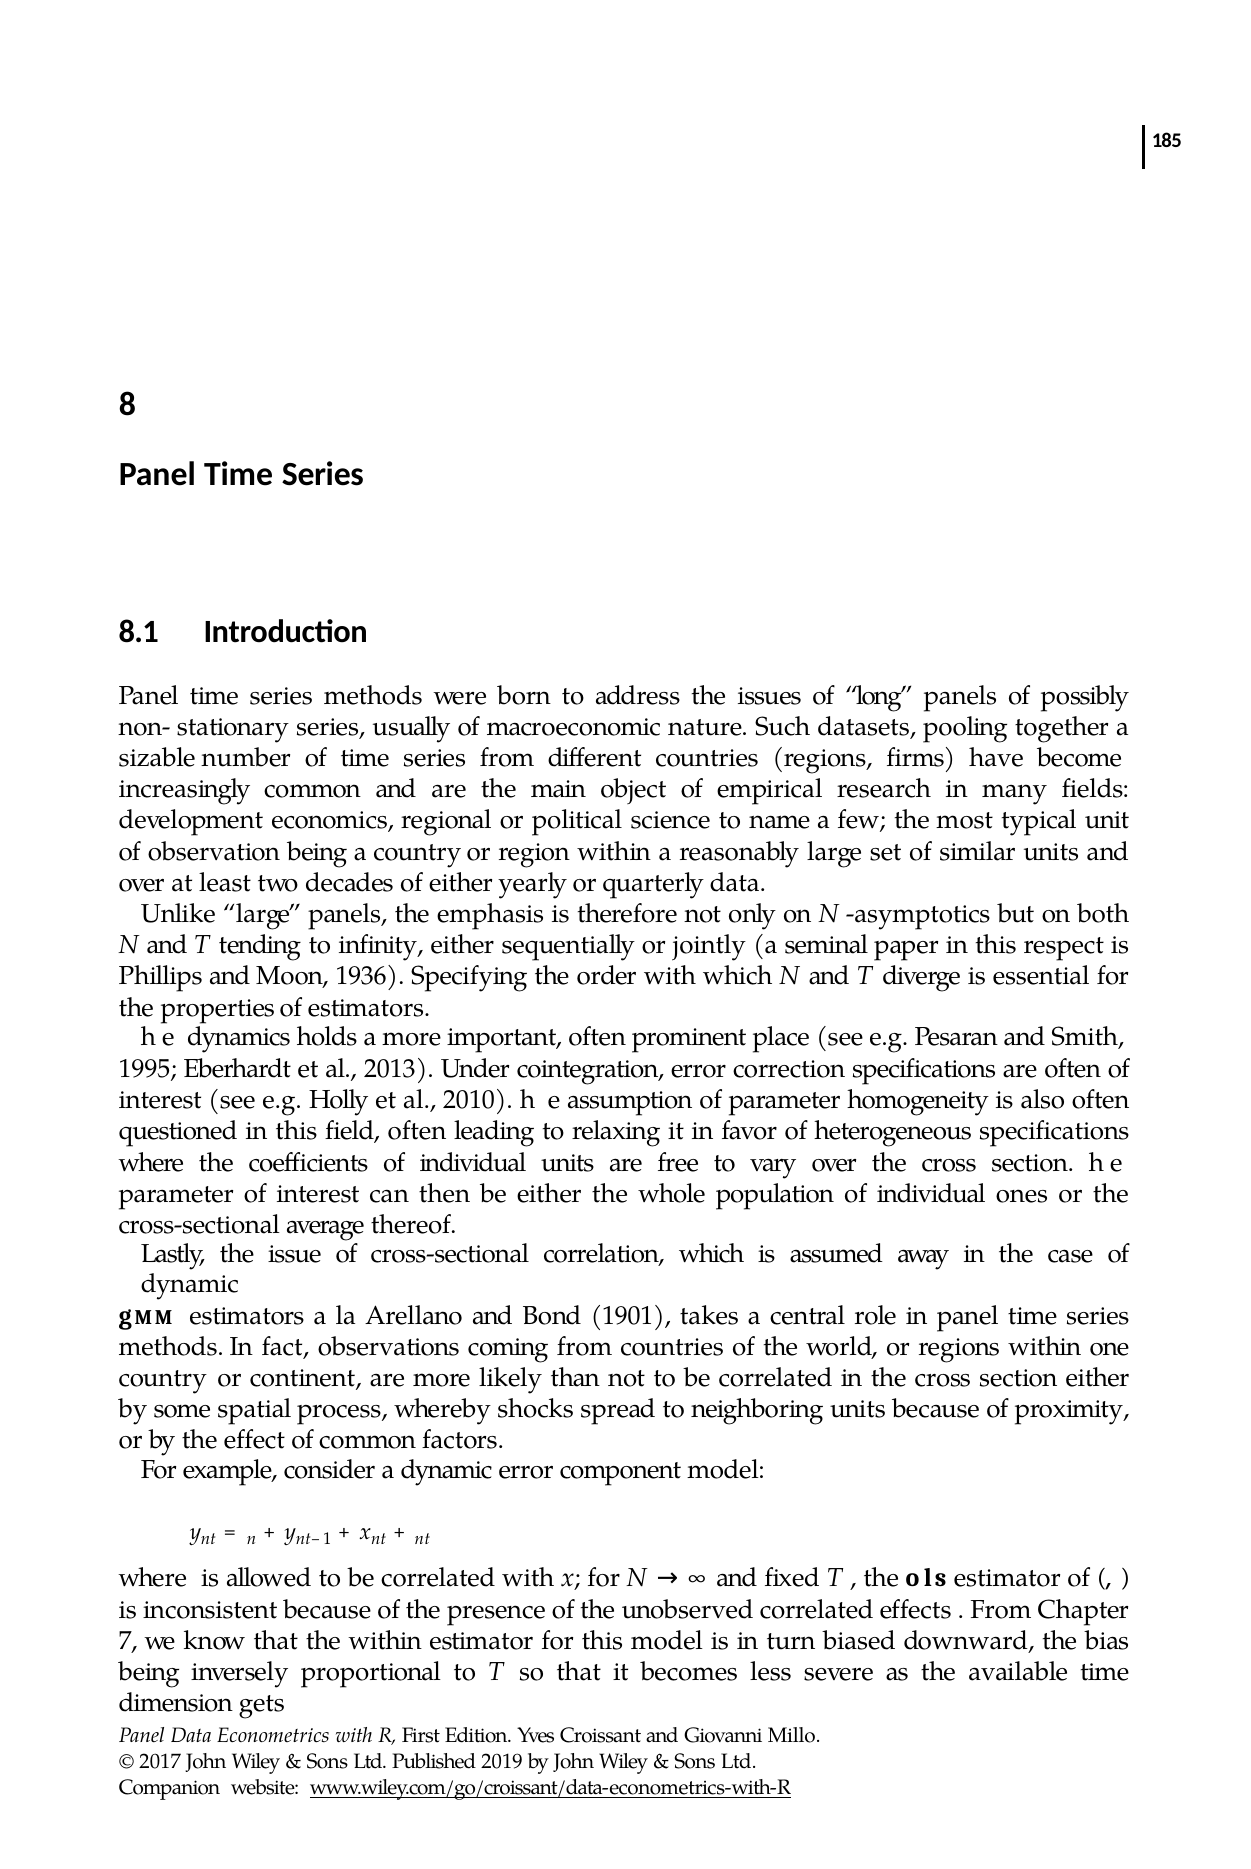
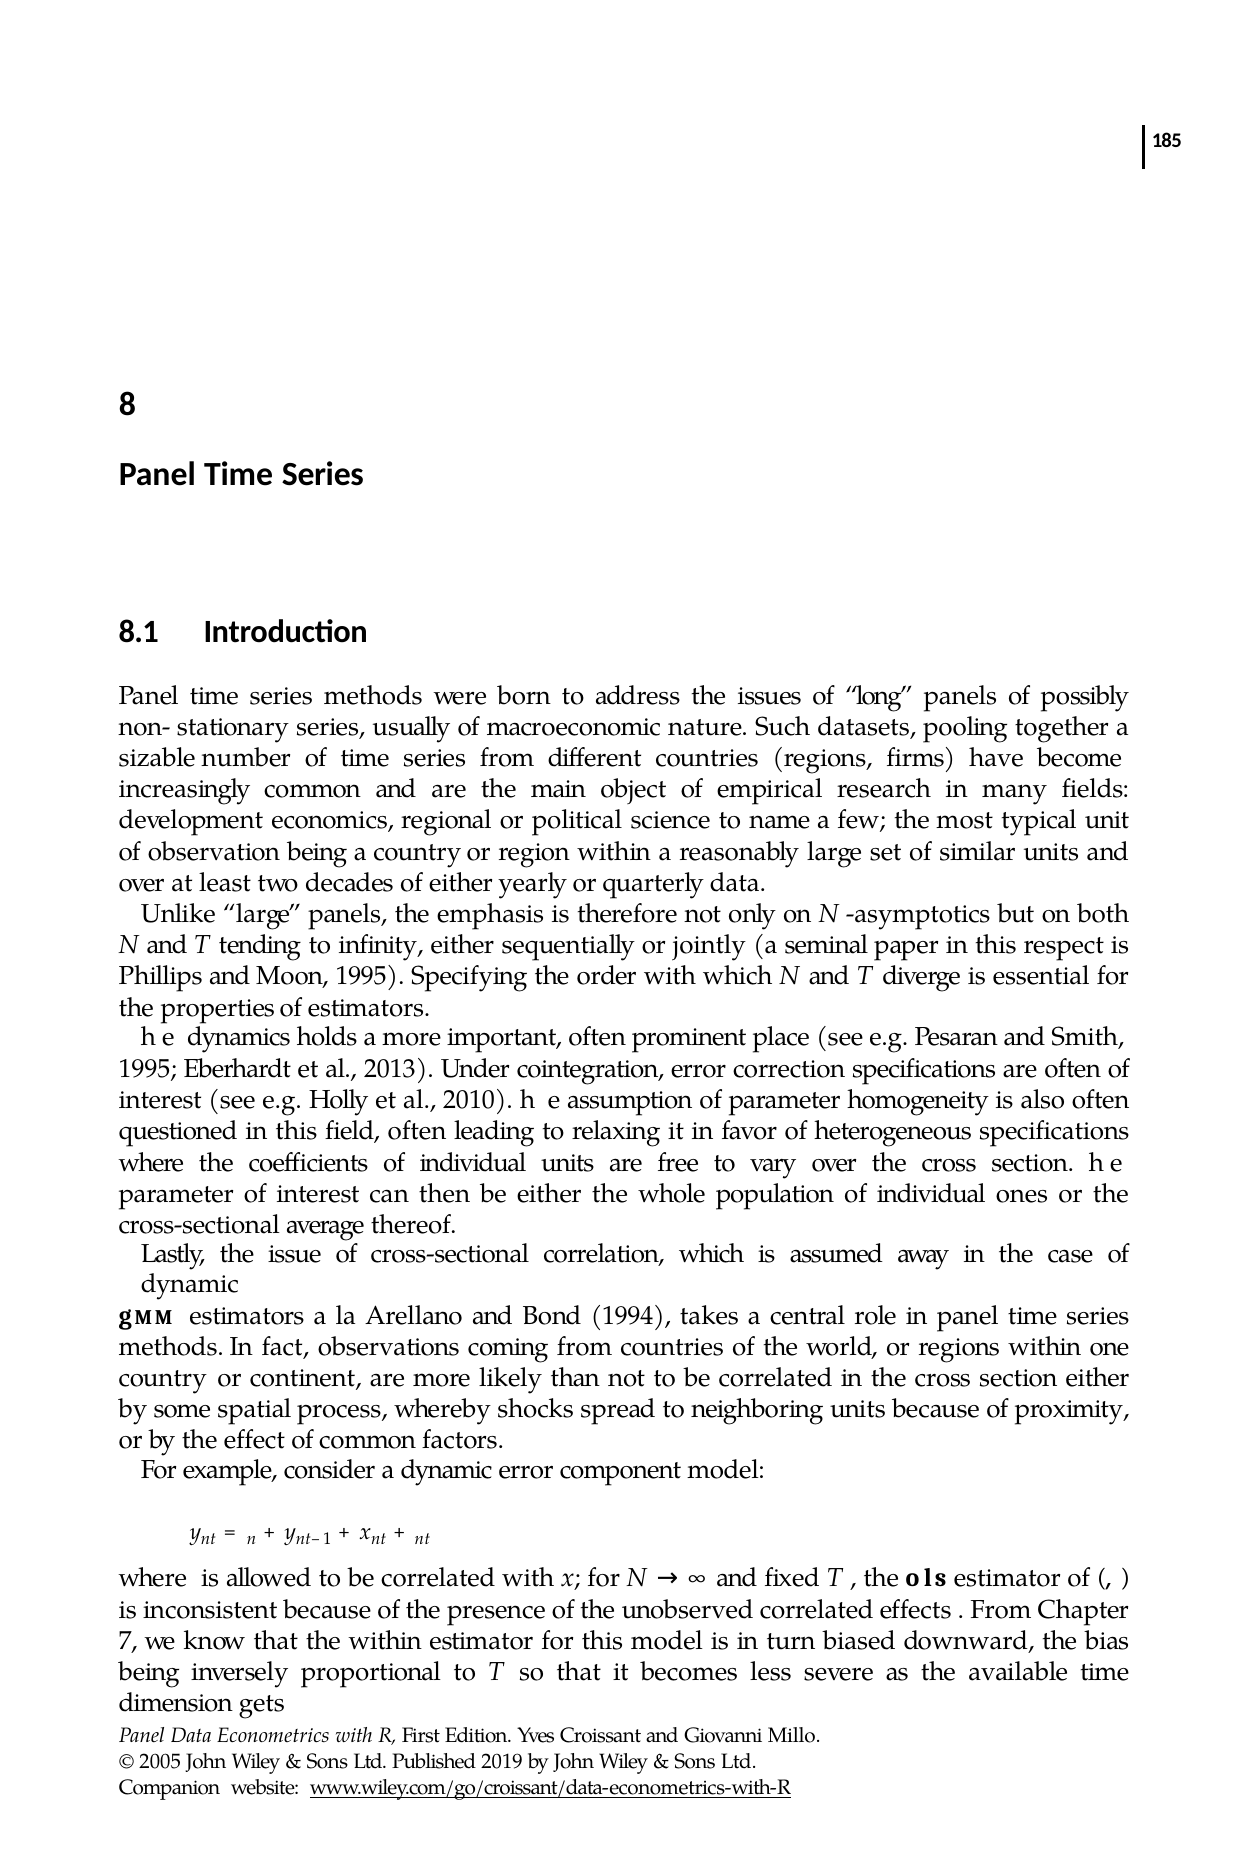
Moon 1936: 1936 -> 1995
1901: 1901 -> 1994
2017: 2017 -> 2005
